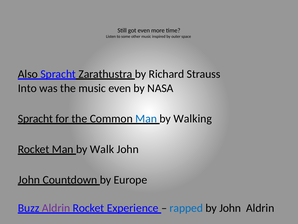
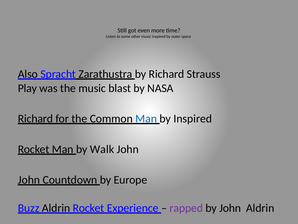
Into: Into -> Play
music even: even -> blast
Spracht at (35, 118): Spracht -> Richard
by Walking: Walking -> Inspired
Aldrin at (56, 208) colour: purple -> black
rapped colour: blue -> purple
